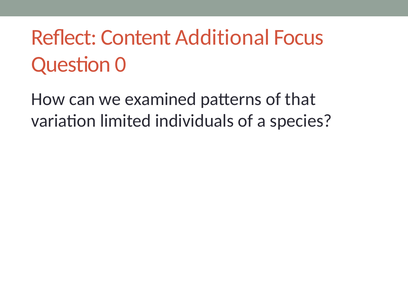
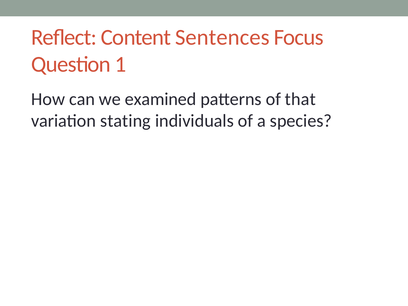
Additional: Additional -> Sentences
0: 0 -> 1
limited: limited -> stating
